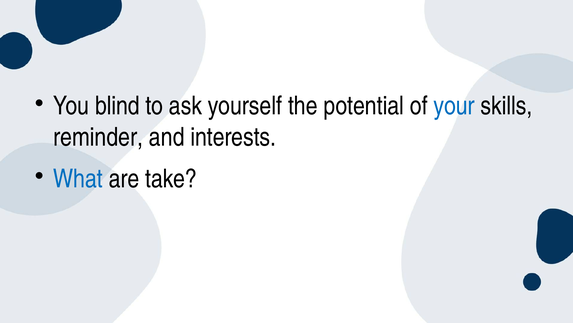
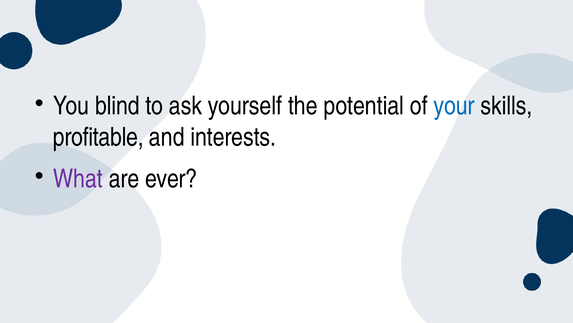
reminder: reminder -> profitable
What colour: blue -> purple
take: take -> ever
